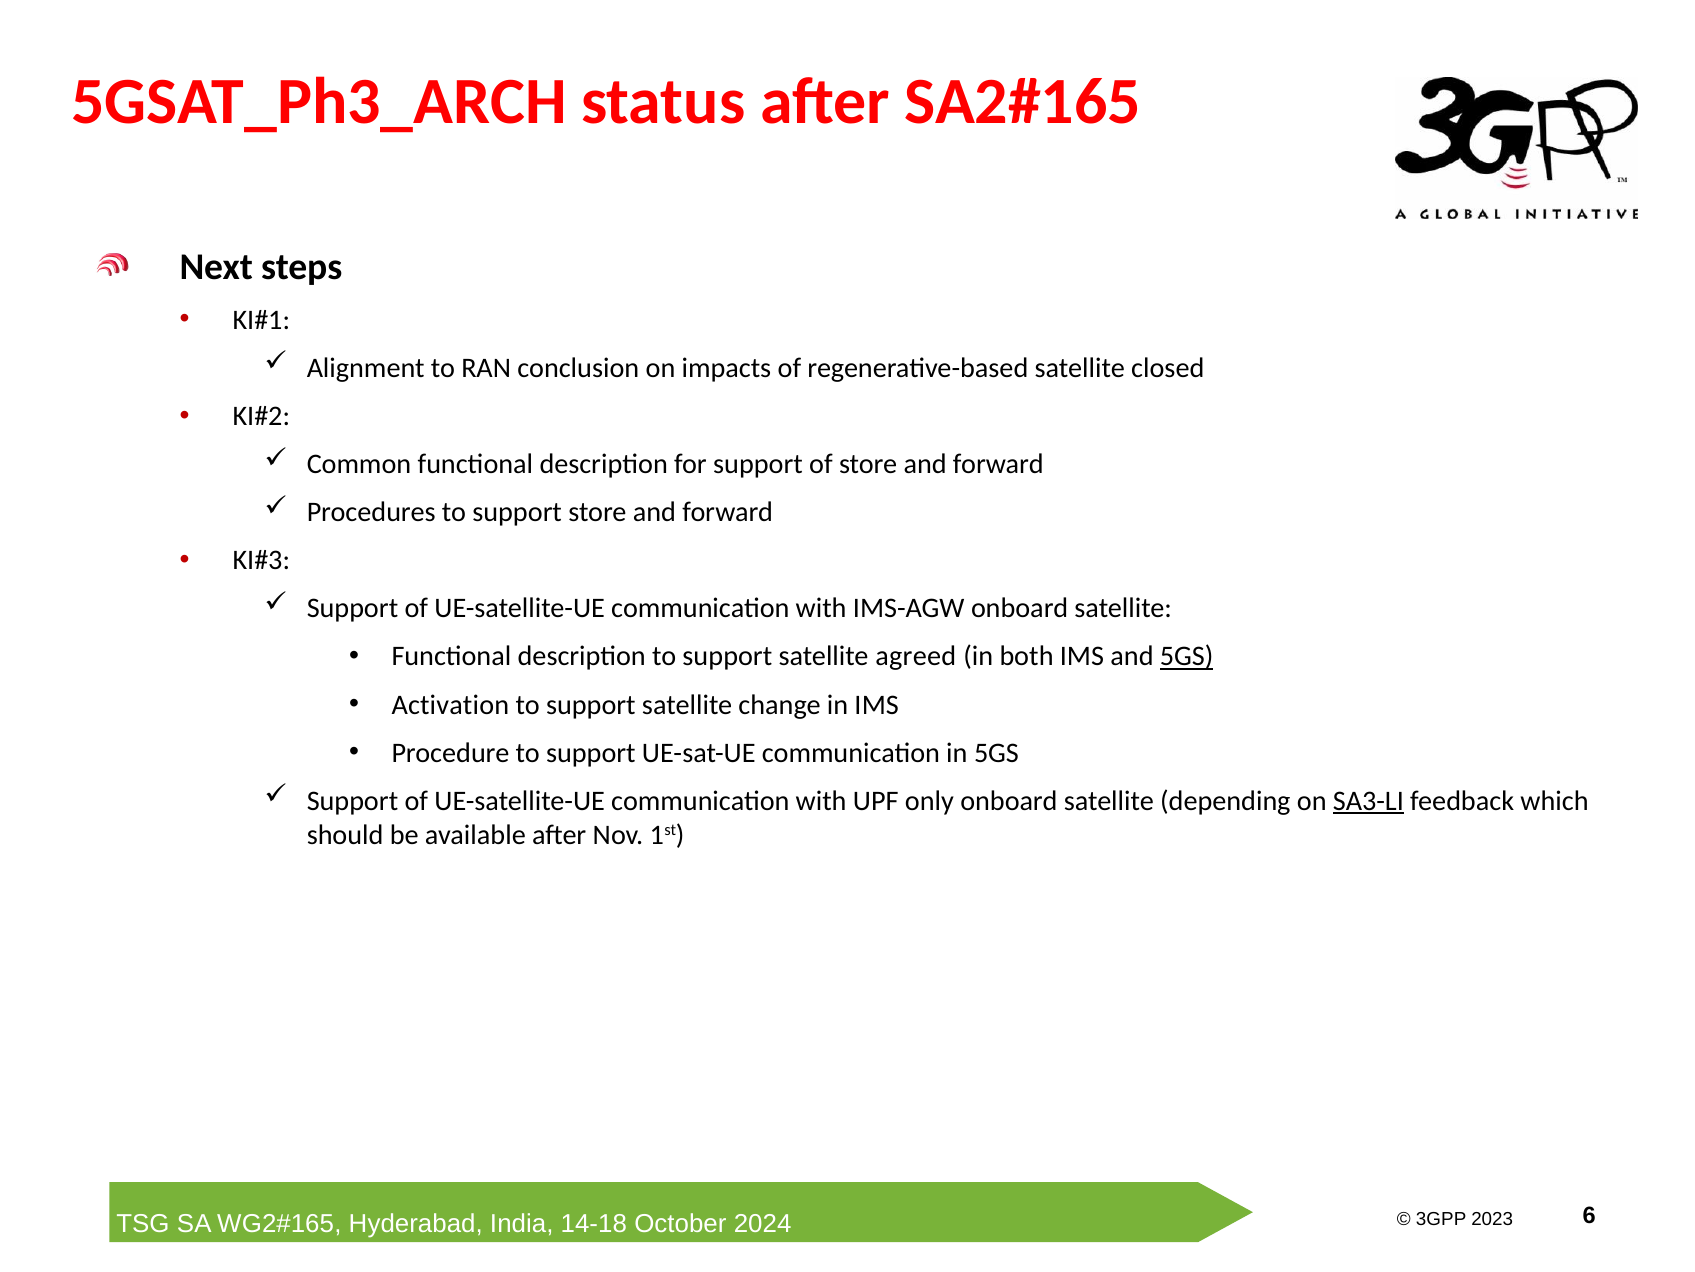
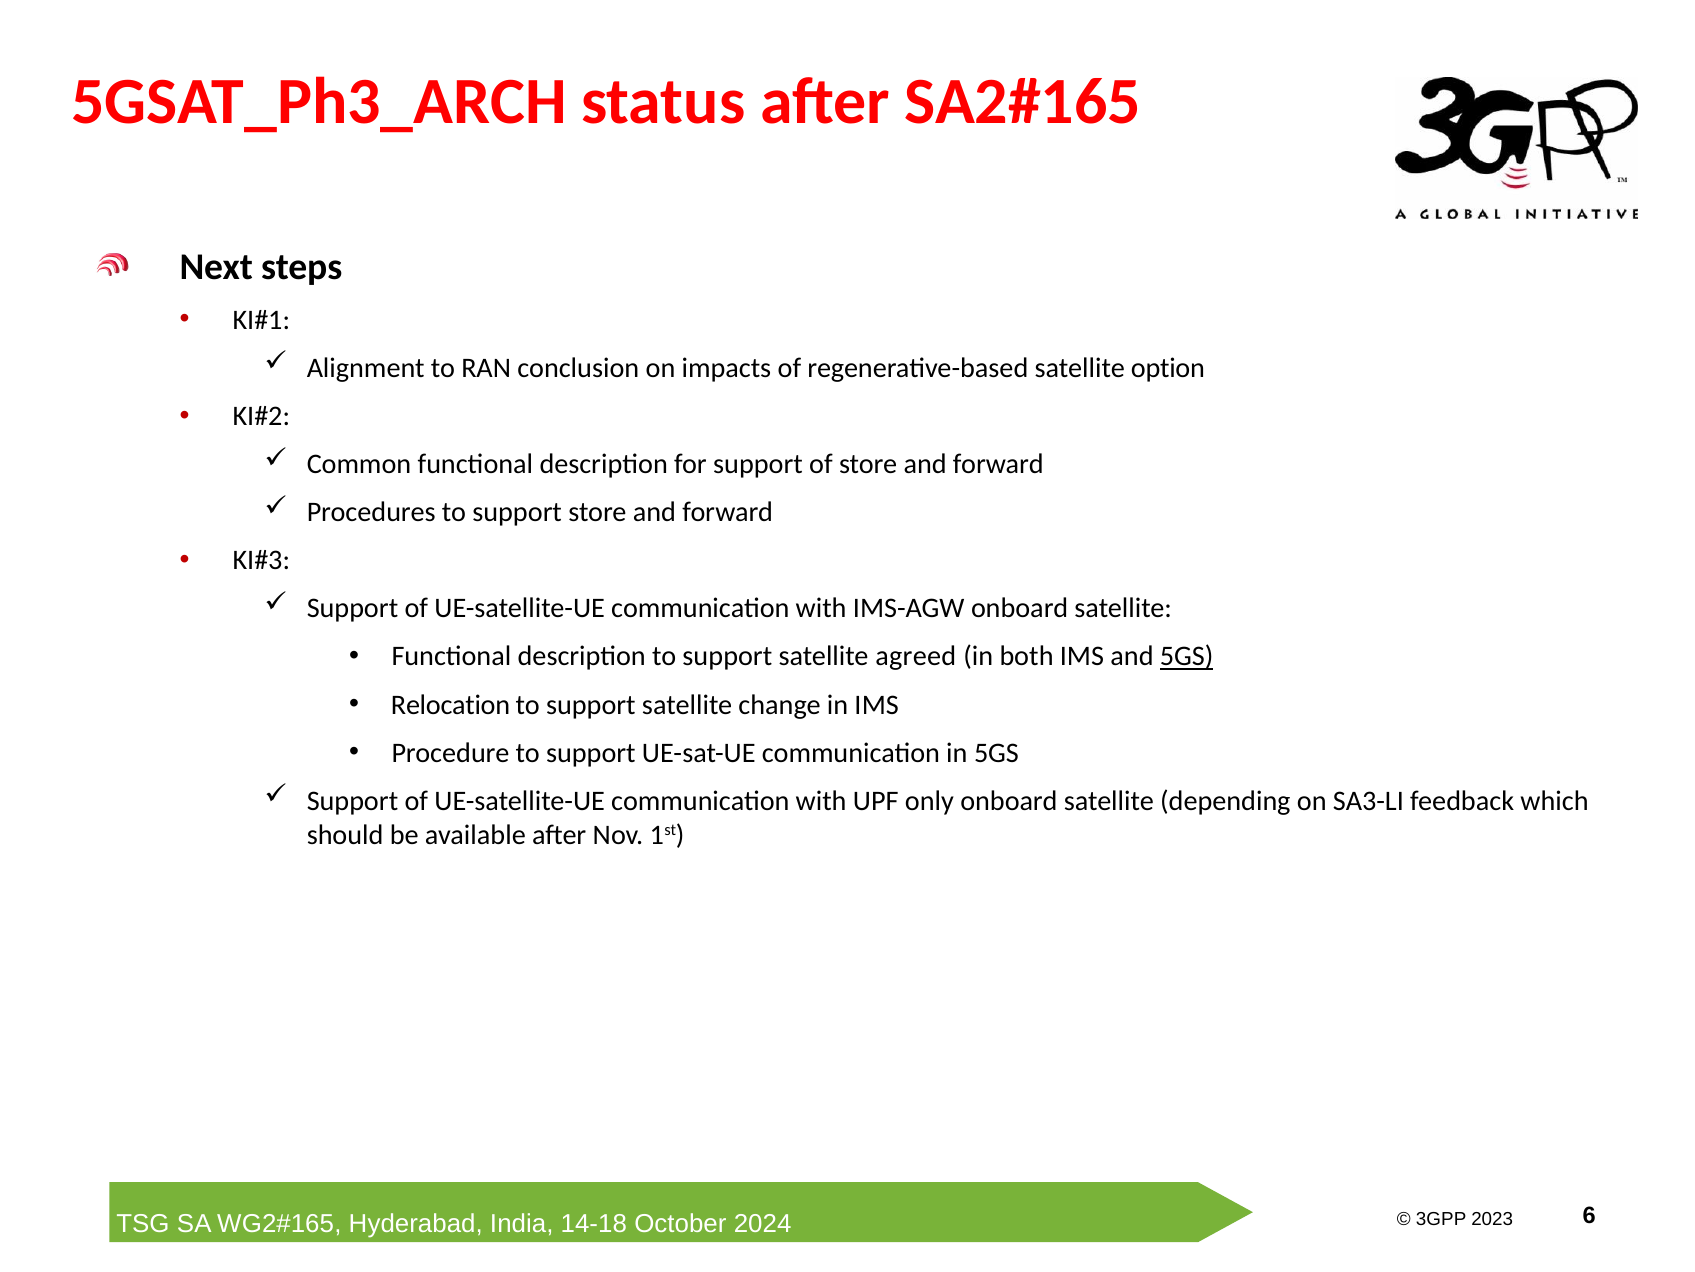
closed: closed -> option
Activation: Activation -> Relocation
SA3-LI underline: present -> none
